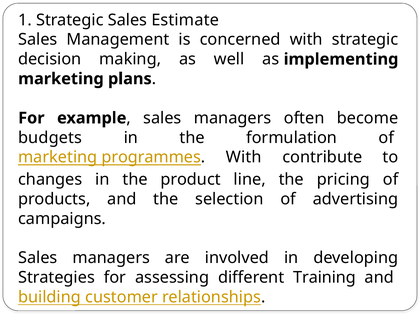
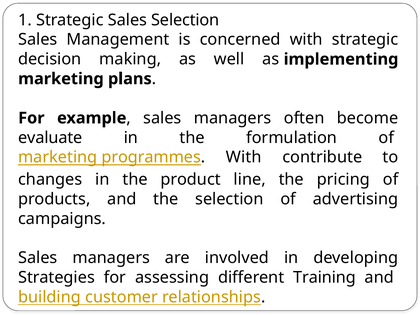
Sales Estimate: Estimate -> Selection
budgets: budgets -> evaluate
